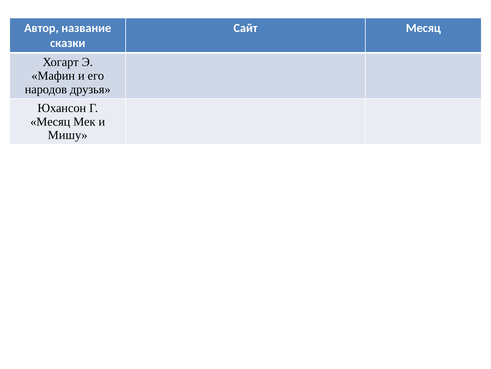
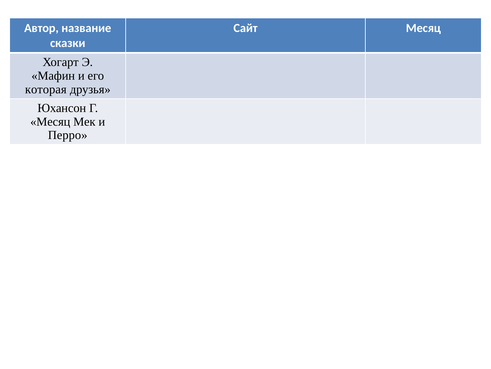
народов: народов -> которая
Мишу: Мишу -> Перро
